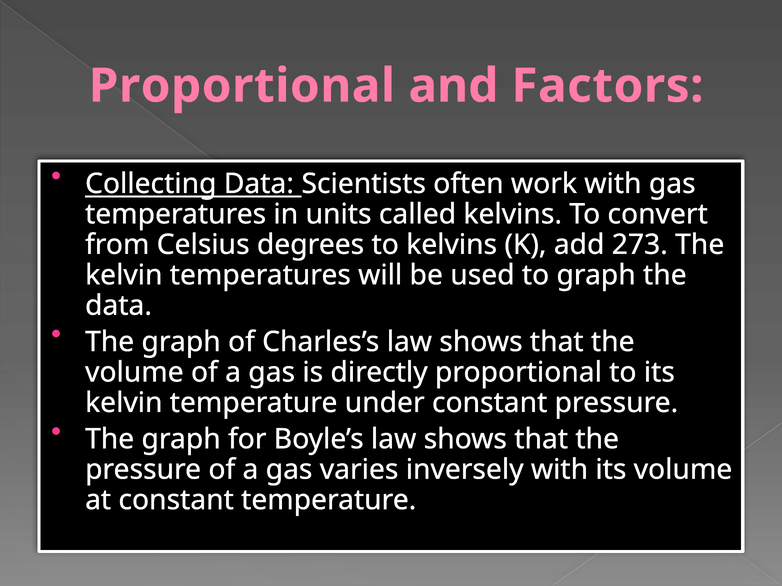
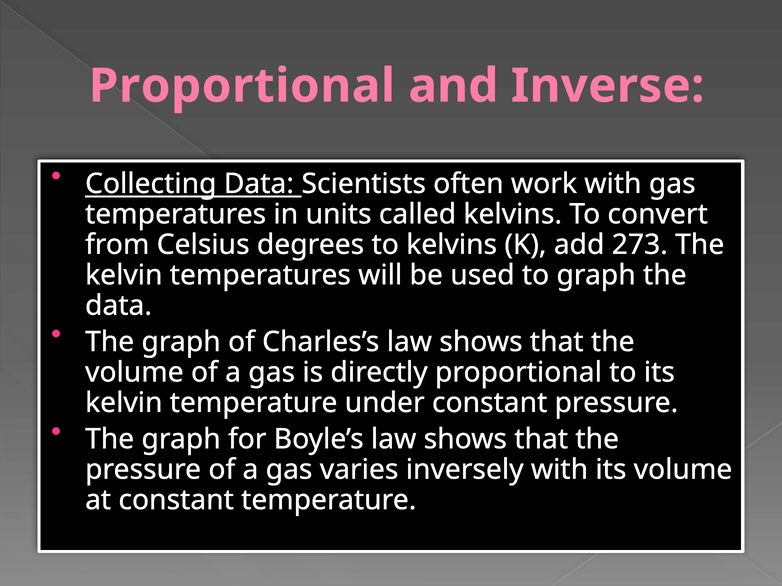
Factors: Factors -> Inverse
